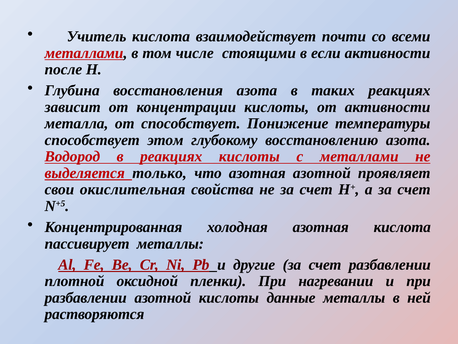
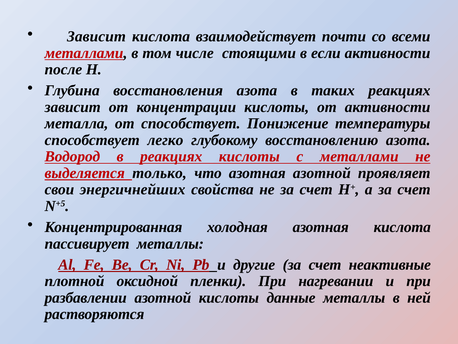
Учитель at (97, 36): Учитель -> Зависит
этом: этом -> легко
окислительная: окислительная -> энергичнейших
счет разбавлении: разбавлении -> неактивные
